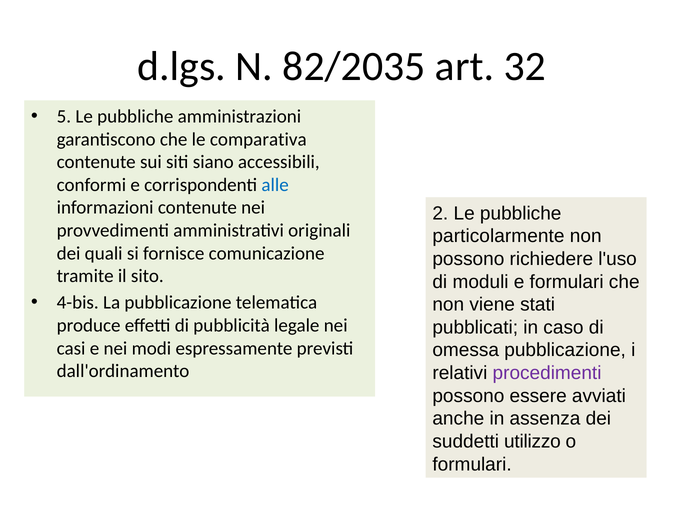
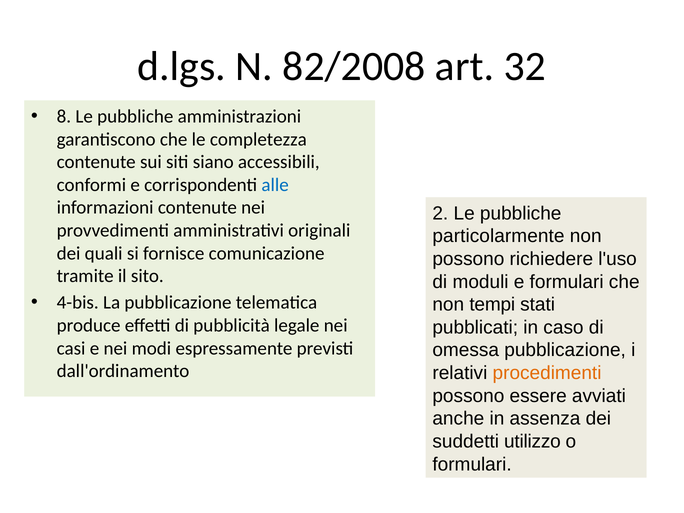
82/2035: 82/2035 -> 82/2008
5: 5 -> 8
comparativa: comparativa -> completezza
viene: viene -> tempi
procedimenti colour: purple -> orange
